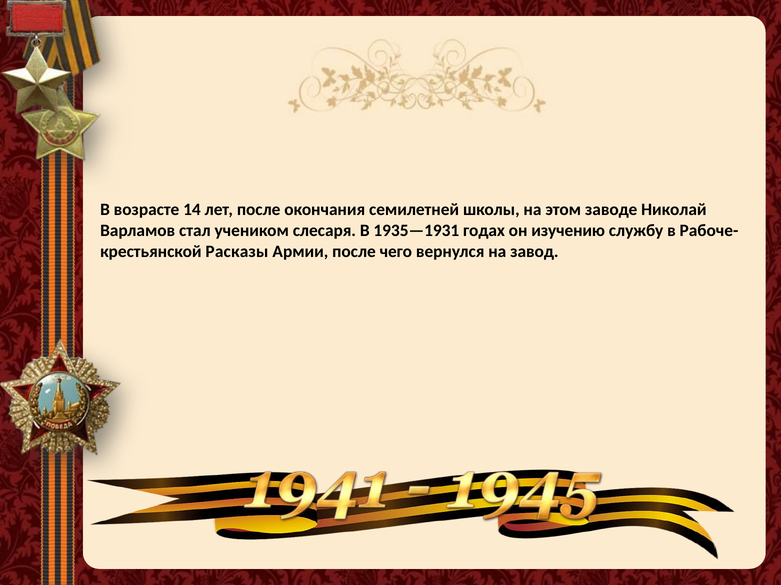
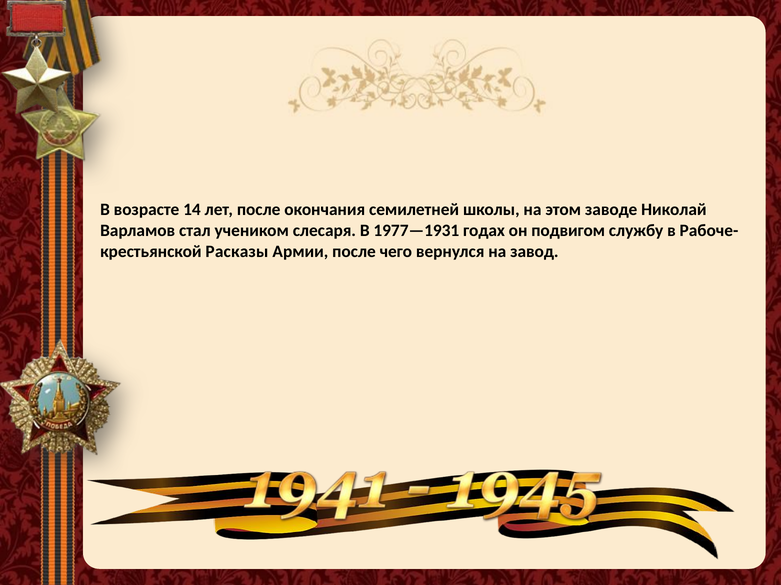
1935—1931: 1935—1931 -> 1977—1931
изучению: изучению -> подвигом
